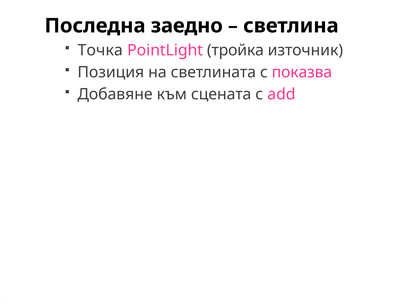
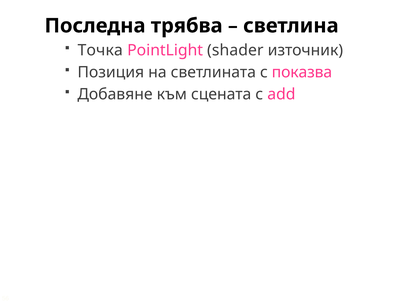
заедно: заедно -> трябва
тройка: тройка -> shader
